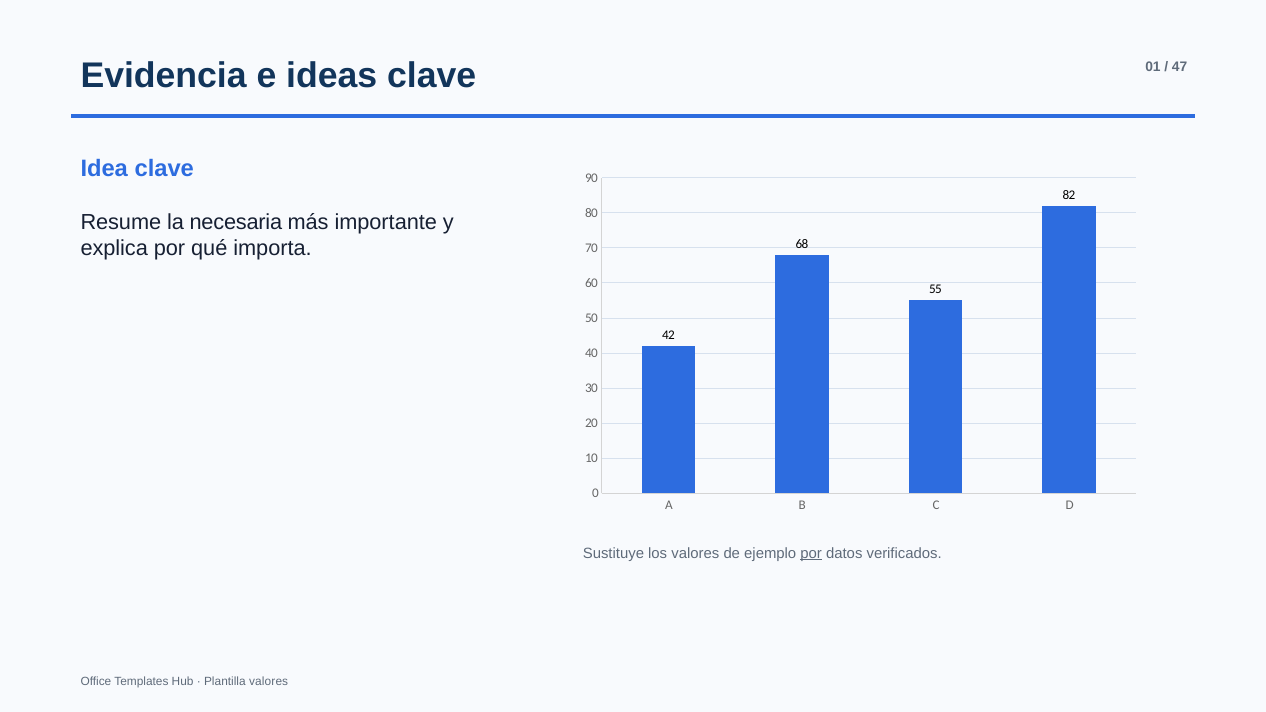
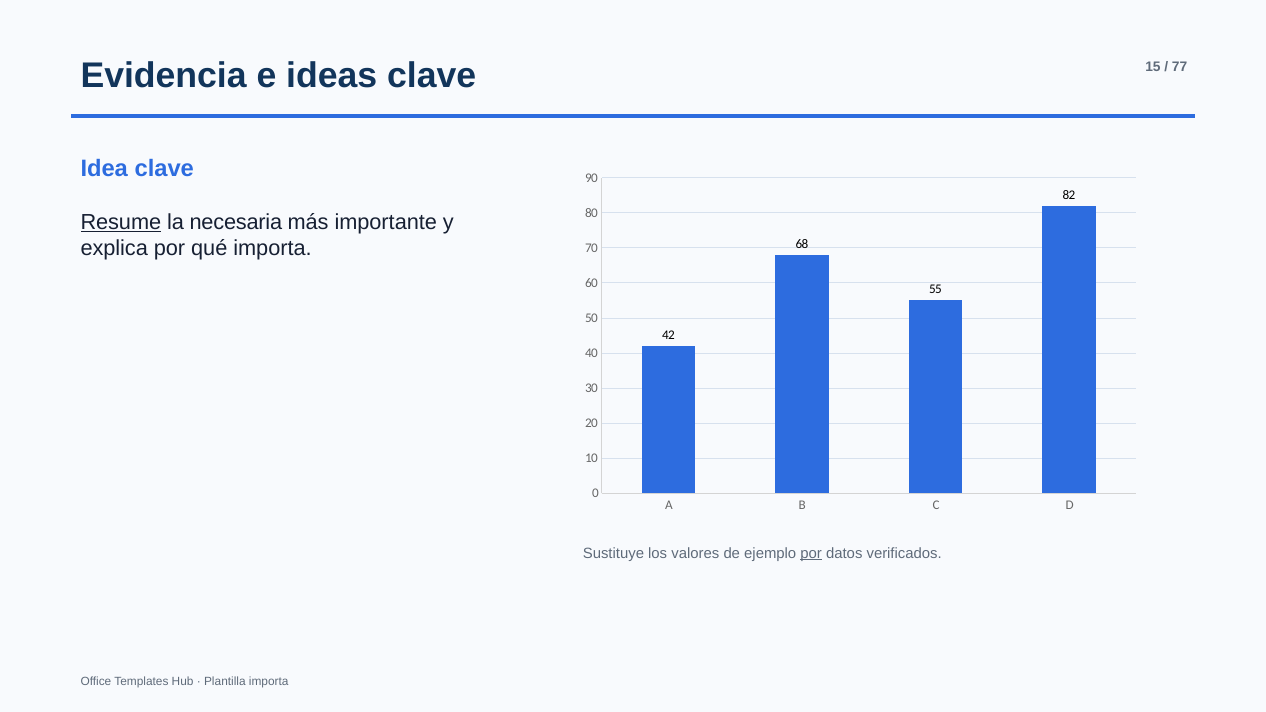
01: 01 -> 15
47: 47 -> 77
Resume underline: none -> present
Plantilla valores: valores -> importa
